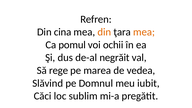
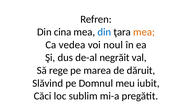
din at (104, 32) colour: orange -> blue
pomul: pomul -> vedea
ochii: ochii -> noul
vedea: vedea -> dăruit
